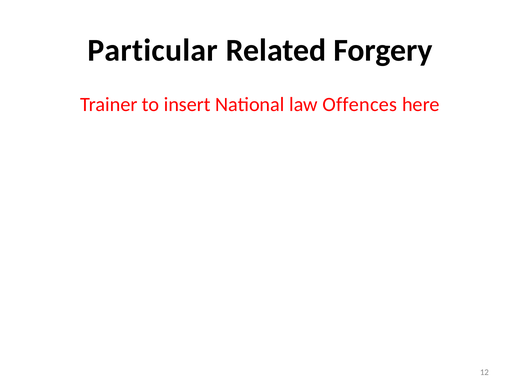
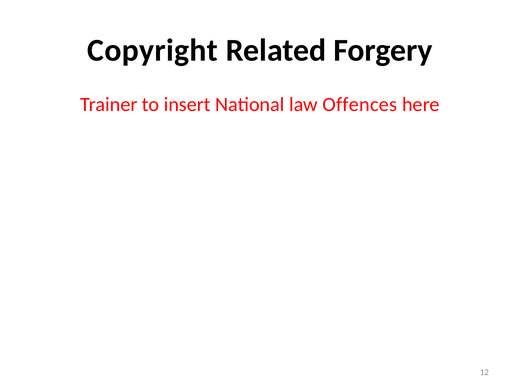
Particular: Particular -> Copyright
